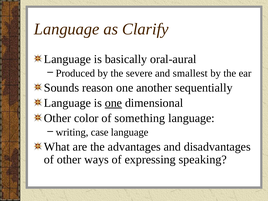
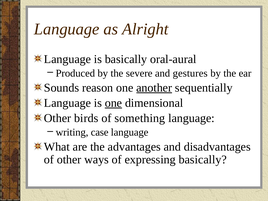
Clarify: Clarify -> Alright
smallest: smallest -> gestures
another underline: none -> present
color: color -> birds
expressing speaking: speaking -> basically
